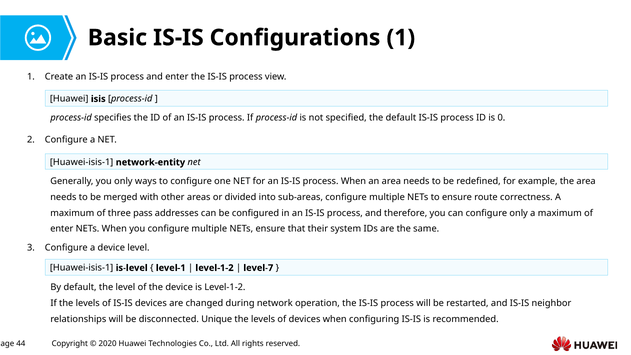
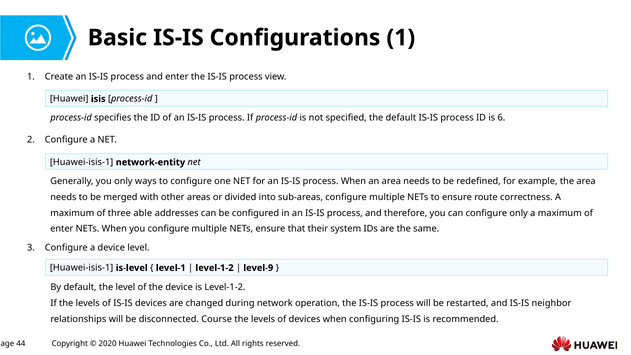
0: 0 -> 6
pass: pass -> able
level-7: level-7 -> level-9
Unique: Unique -> Course
